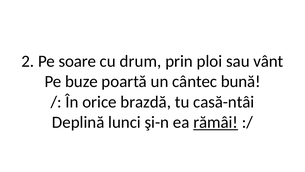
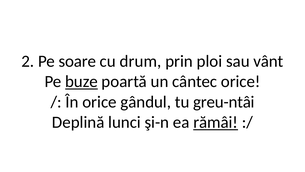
buze underline: none -> present
cântec bună: bună -> orice
brazdă: brazdă -> gândul
casă-ntâi: casă-ntâi -> greu-ntâi
